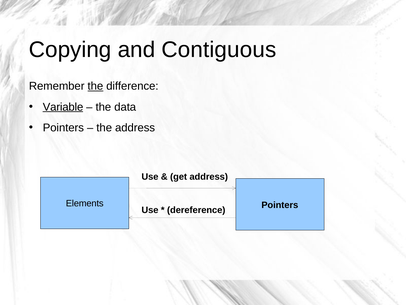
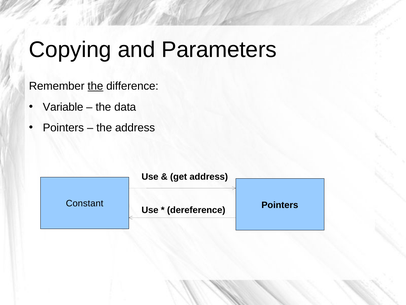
Contiguous: Contiguous -> Parameters
Variable underline: present -> none
Elements: Elements -> Constant
